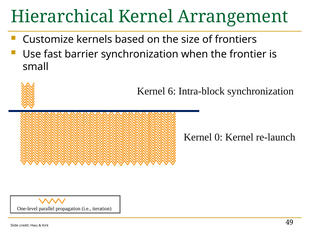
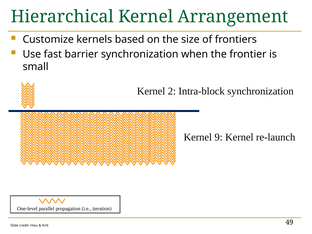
6: 6 -> 2
0: 0 -> 9
